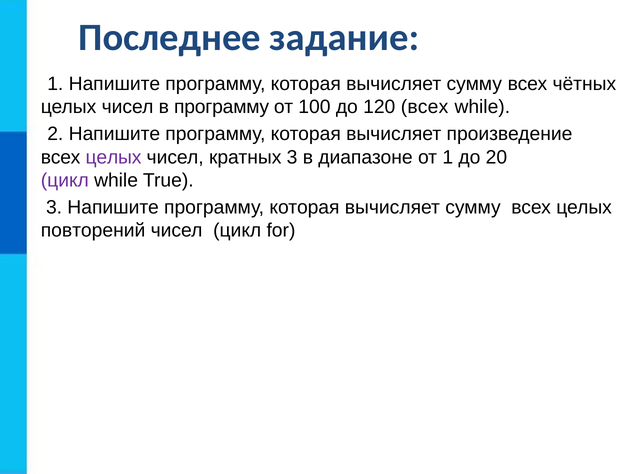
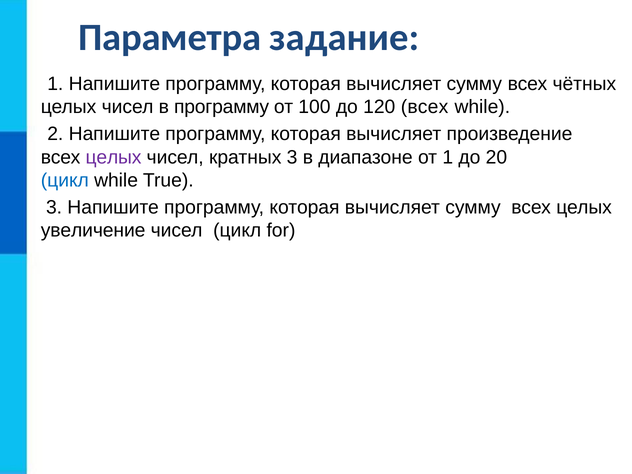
Последнее: Последнее -> Параметра
цикл at (65, 180) colour: purple -> blue
повторений: повторений -> увеличение
